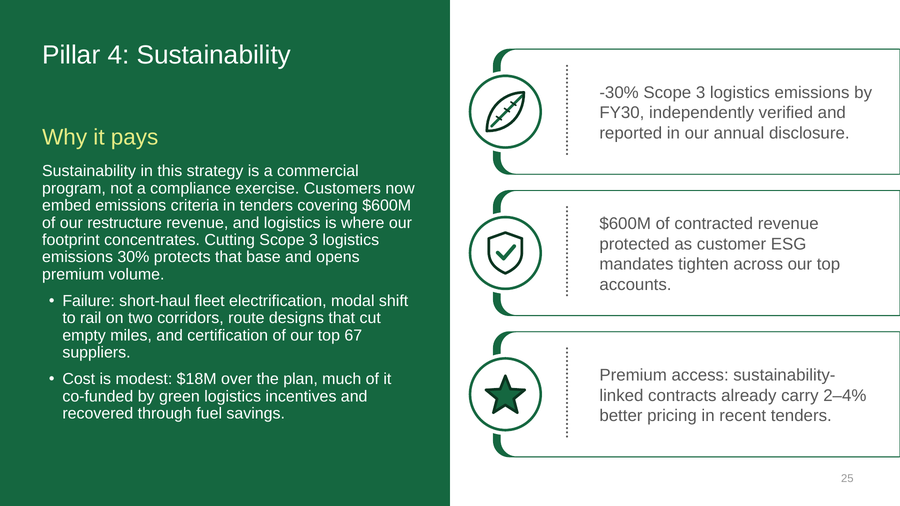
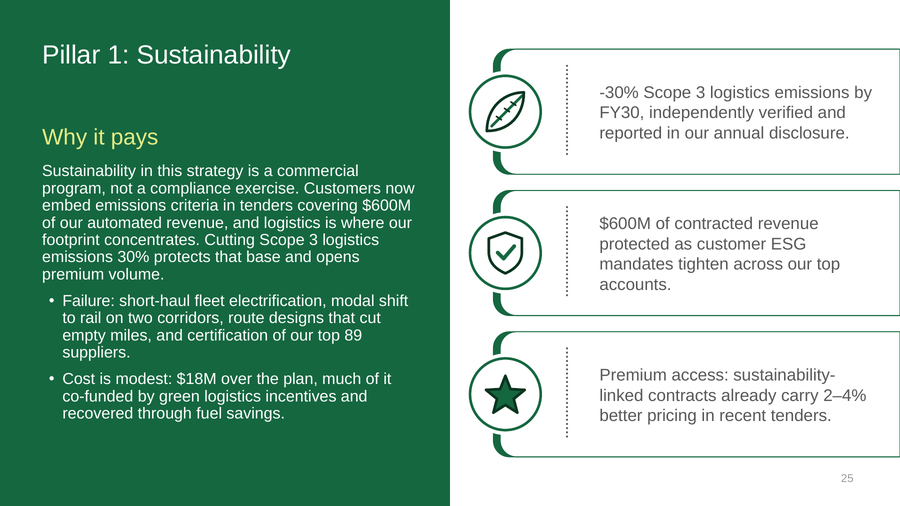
4: 4 -> 1
restructure: restructure -> automated
67: 67 -> 89
